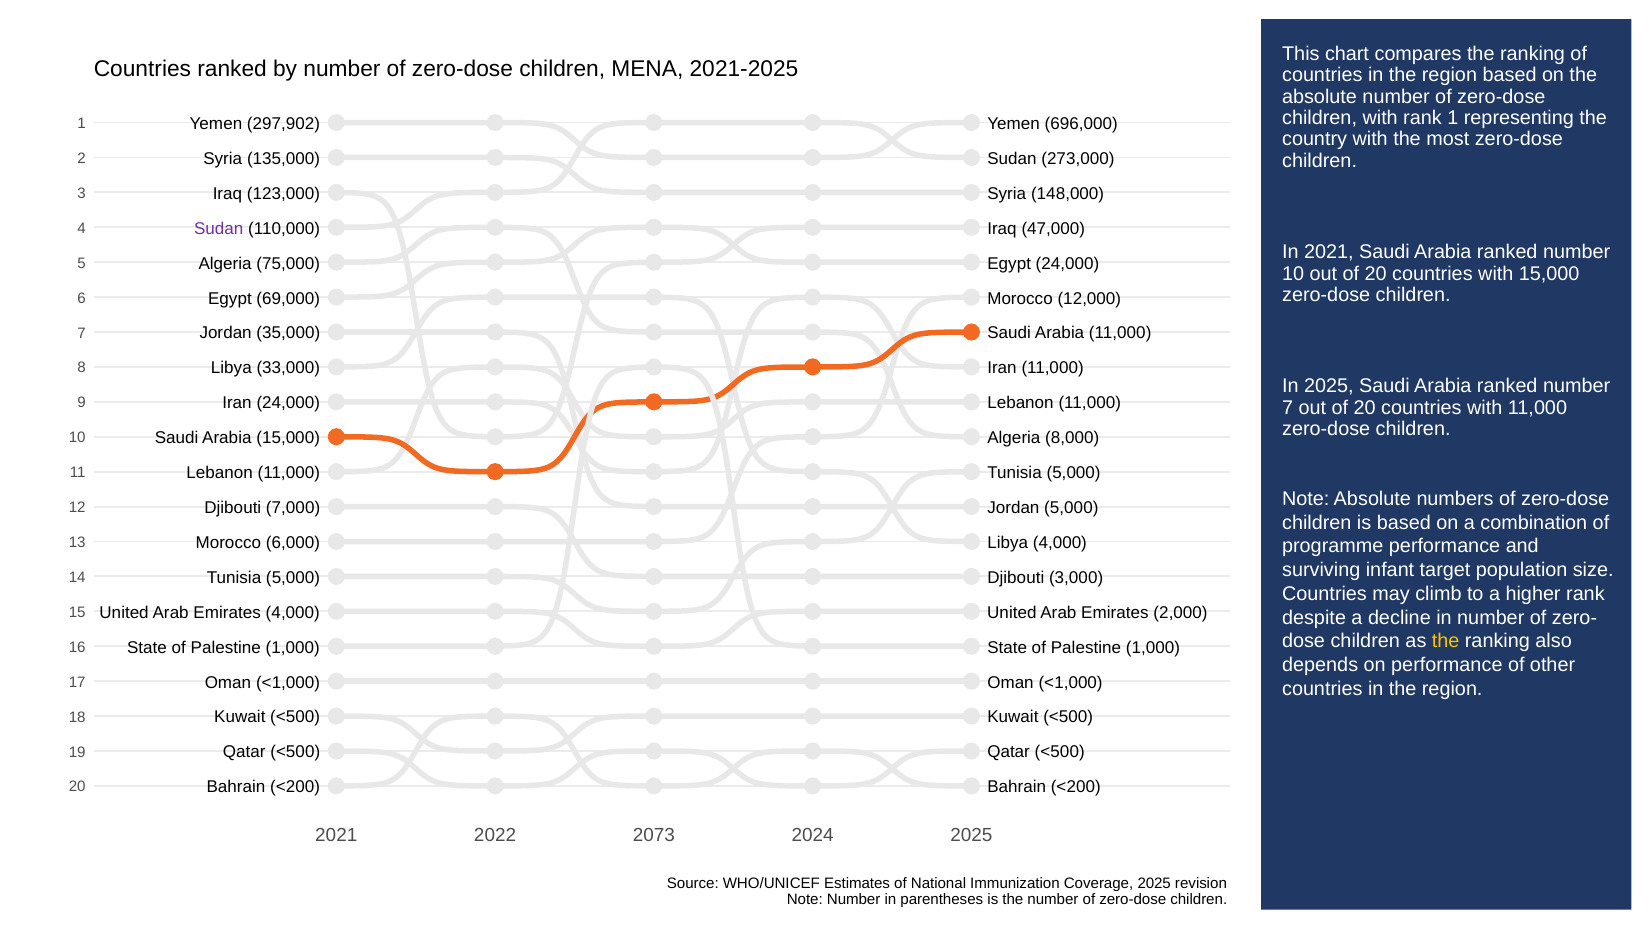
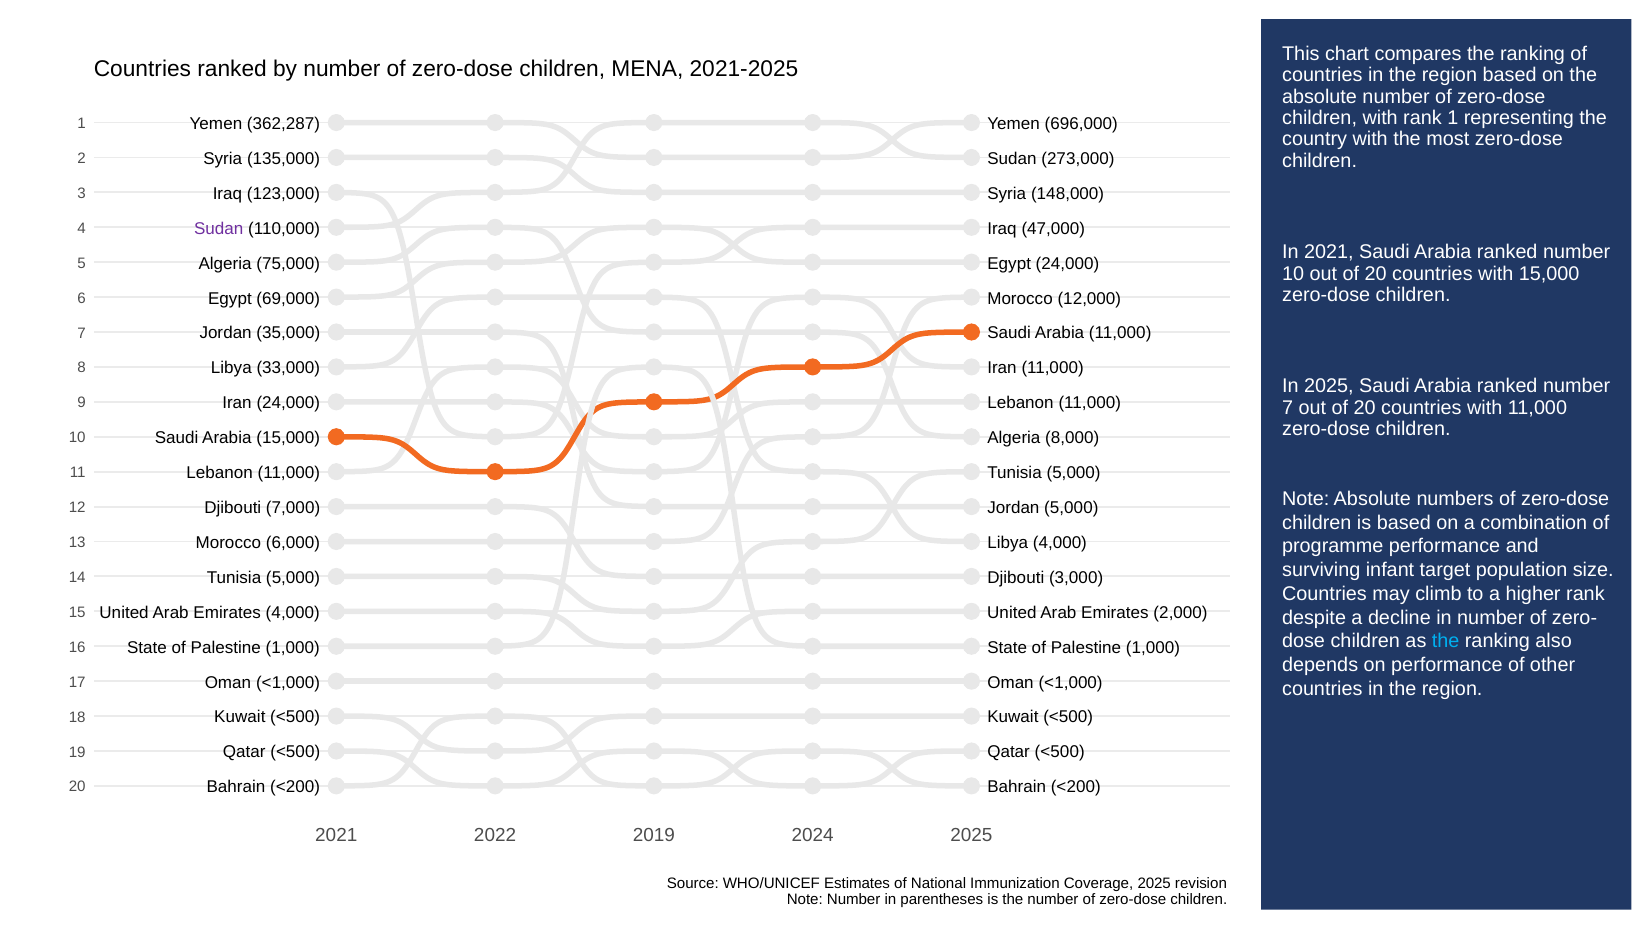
297,902: 297,902 -> 362,287
the at (1446, 641) colour: yellow -> light blue
2073: 2073 -> 2019
